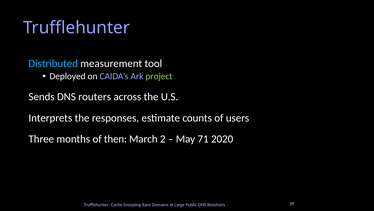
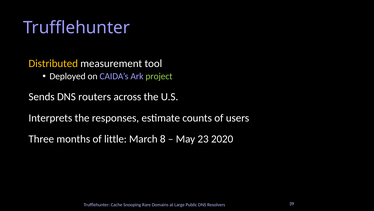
Distributed colour: light blue -> yellow
then: then -> little
2: 2 -> 8
71: 71 -> 23
